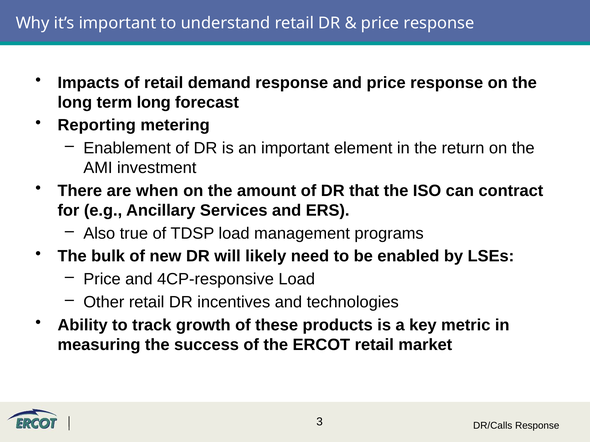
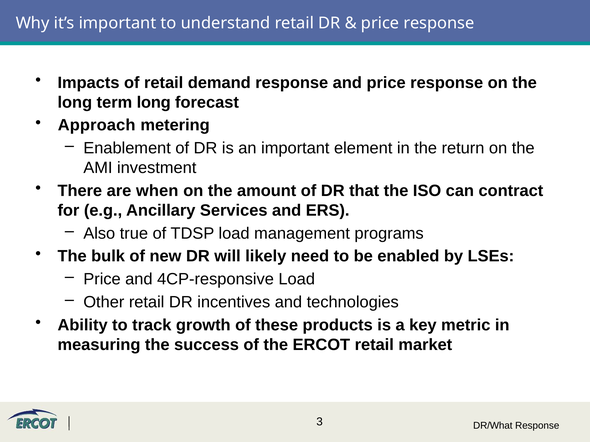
Reporting: Reporting -> Approach
DR/Calls: DR/Calls -> DR/What
